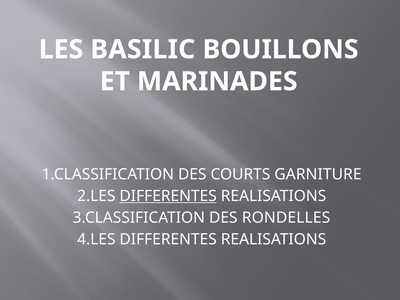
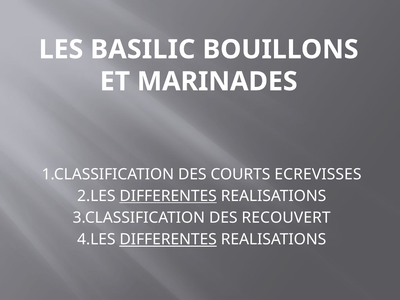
GARNITURE: GARNITURE -> ECREVISSES
RONDELLES: RONDELLES -> RECOUVERT
DIFFERENTES at (168, 239) underline: none -> present
